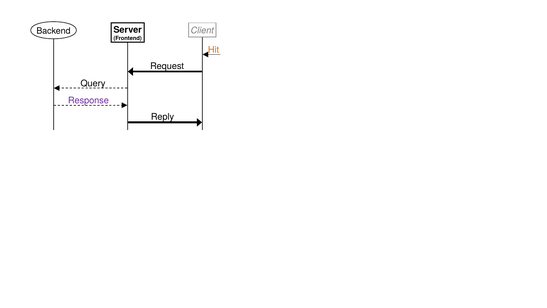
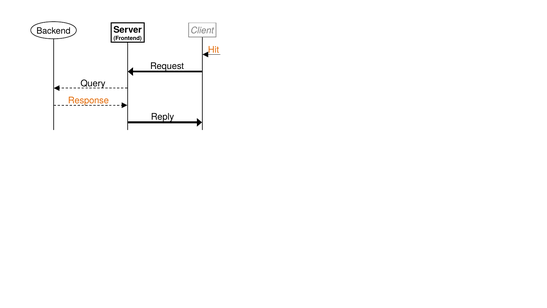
Response colour: purple -> orange
